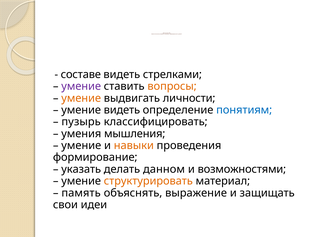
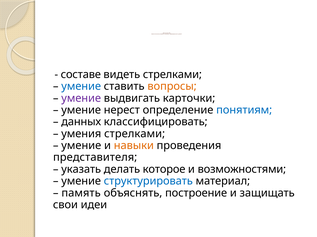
умение at (81, 87) colour: purple -> blue
умение at (81, 98) colour: orange -> purple
личности: личности -> карточки
умение видеть: видеть -> нерест
пузырь: пузырь -> данных
умения мышления: мышления -> стрелками
формирование: формирование -> представителя
данном: данном -> которое
структурировать colour: orange -> blue
выражение: выражение -> построение
